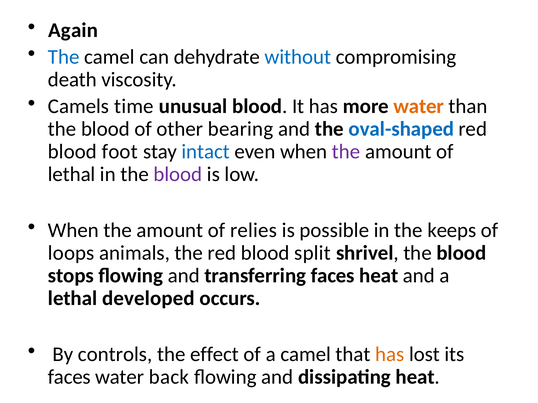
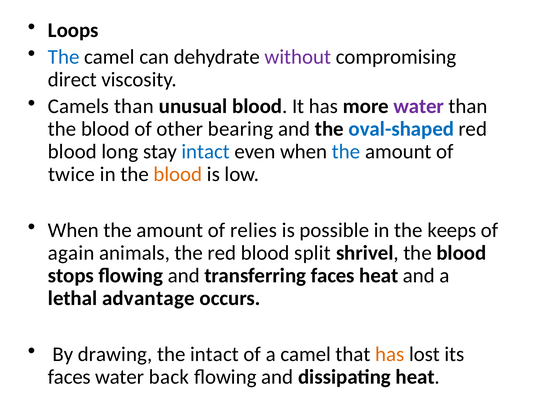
Again: Again -> Loops
without colour: blue -> purple
death: death -> direct
Camels time: time -> than
water at (419, 107) colour: orange -> purple
foot: foot -> long
the at (346, 152) colour: purple -> blue
lethal at (72, 174): lethal -> twice
blood at (178, 174) colour: purple -> orange
loops: loops -> again
developed: developed -> advantage
controls: controls -> drawing
the effect: effect -> intact
